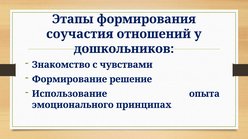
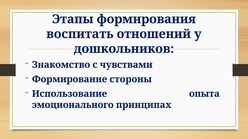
соучастия: соучастия -> воспитать
решение: решение -> стороны
